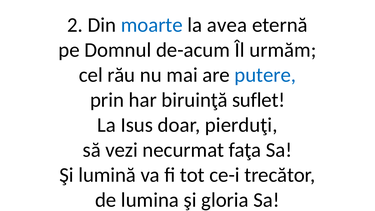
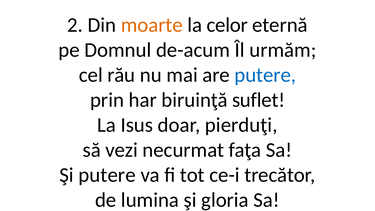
moarte colour: blue -> orange
avea: avea -> celor
Şi lumină: lumină -> putere
